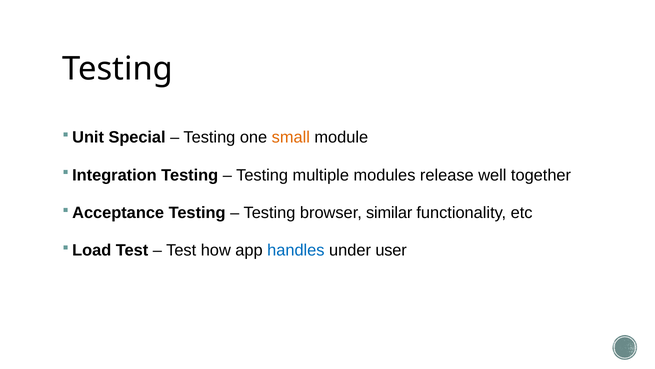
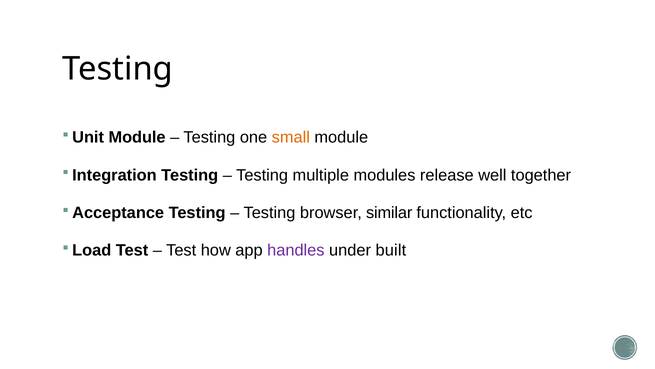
Special at (137, 137): Special -> Module
handles colour: blue -> purple
user: user -> built
